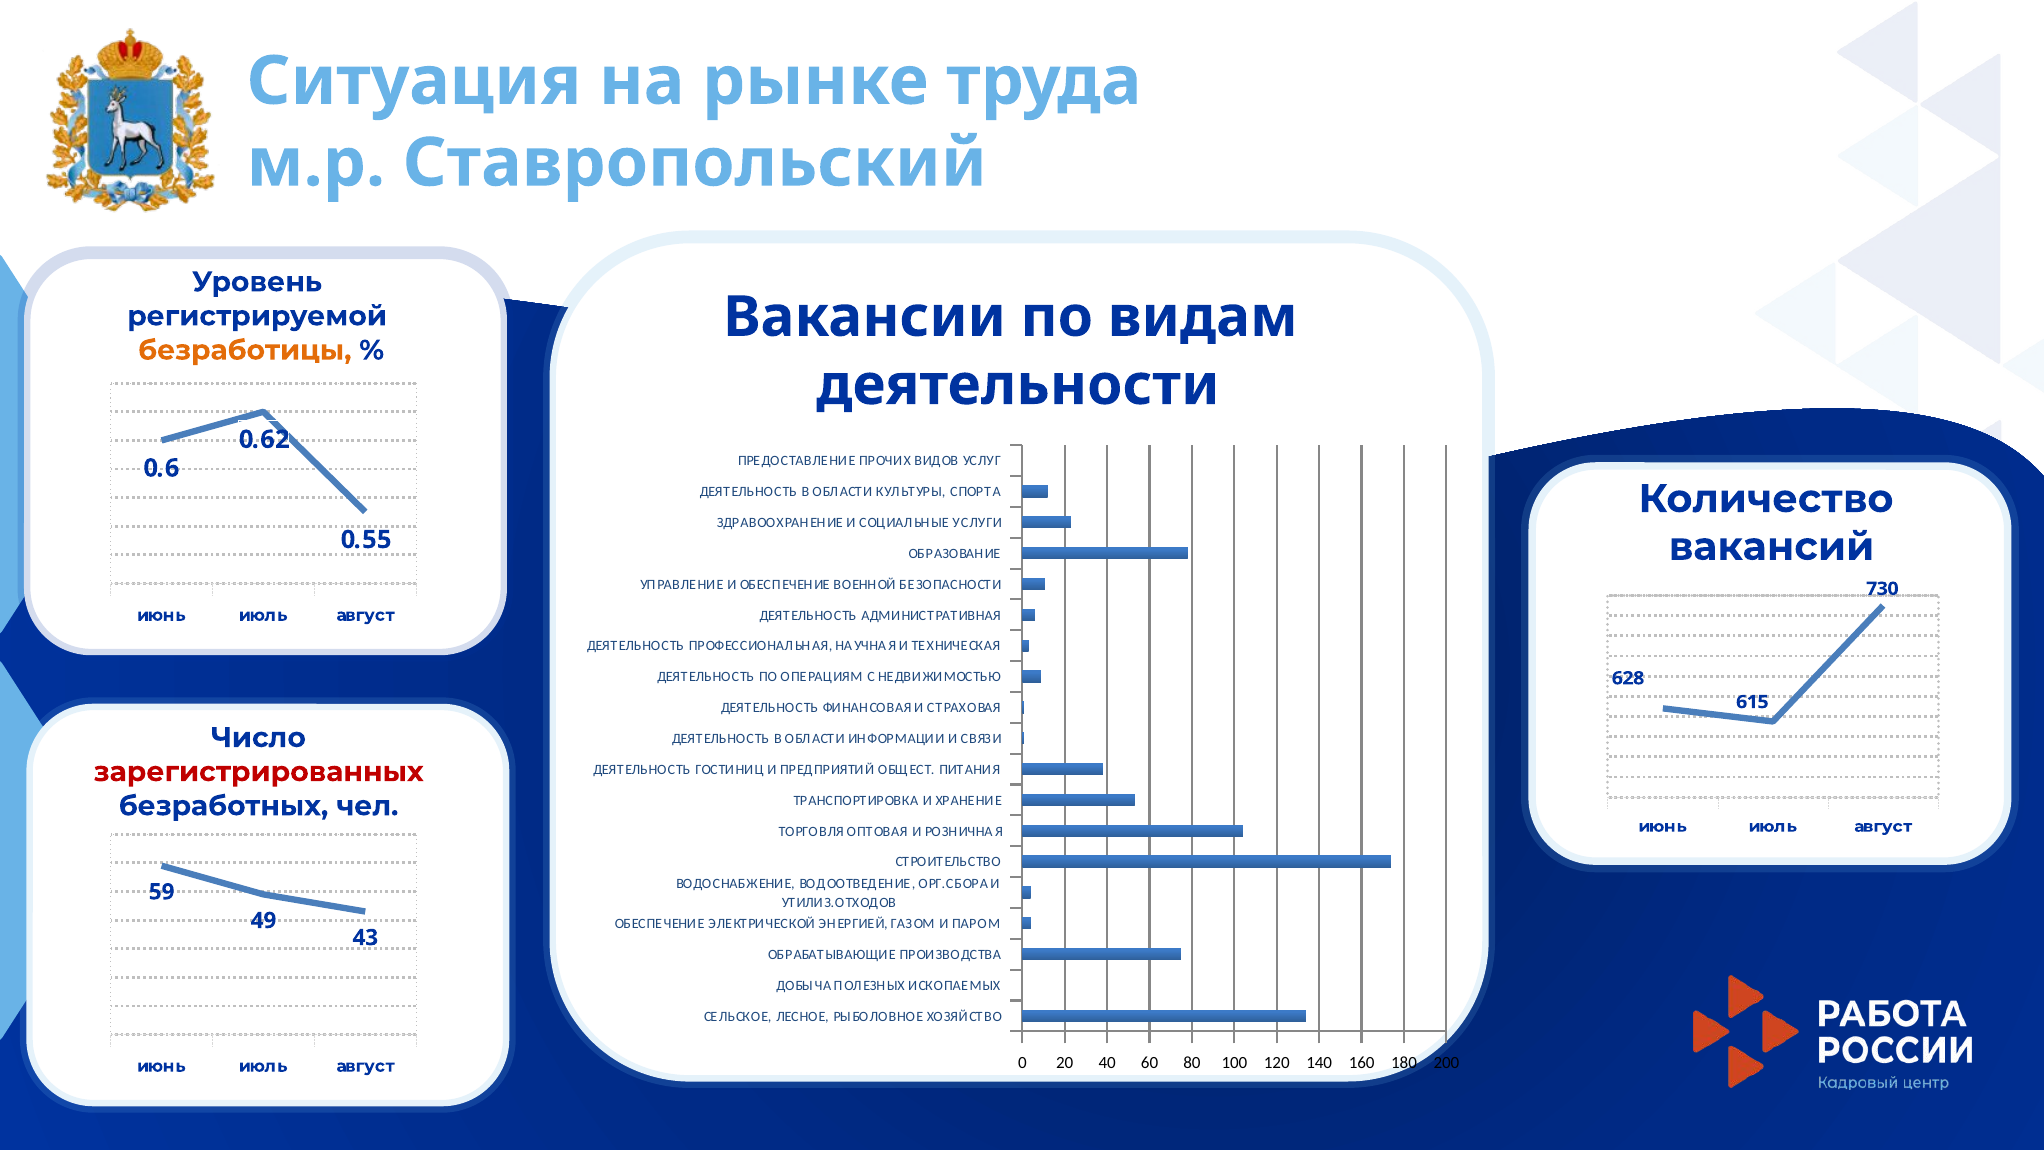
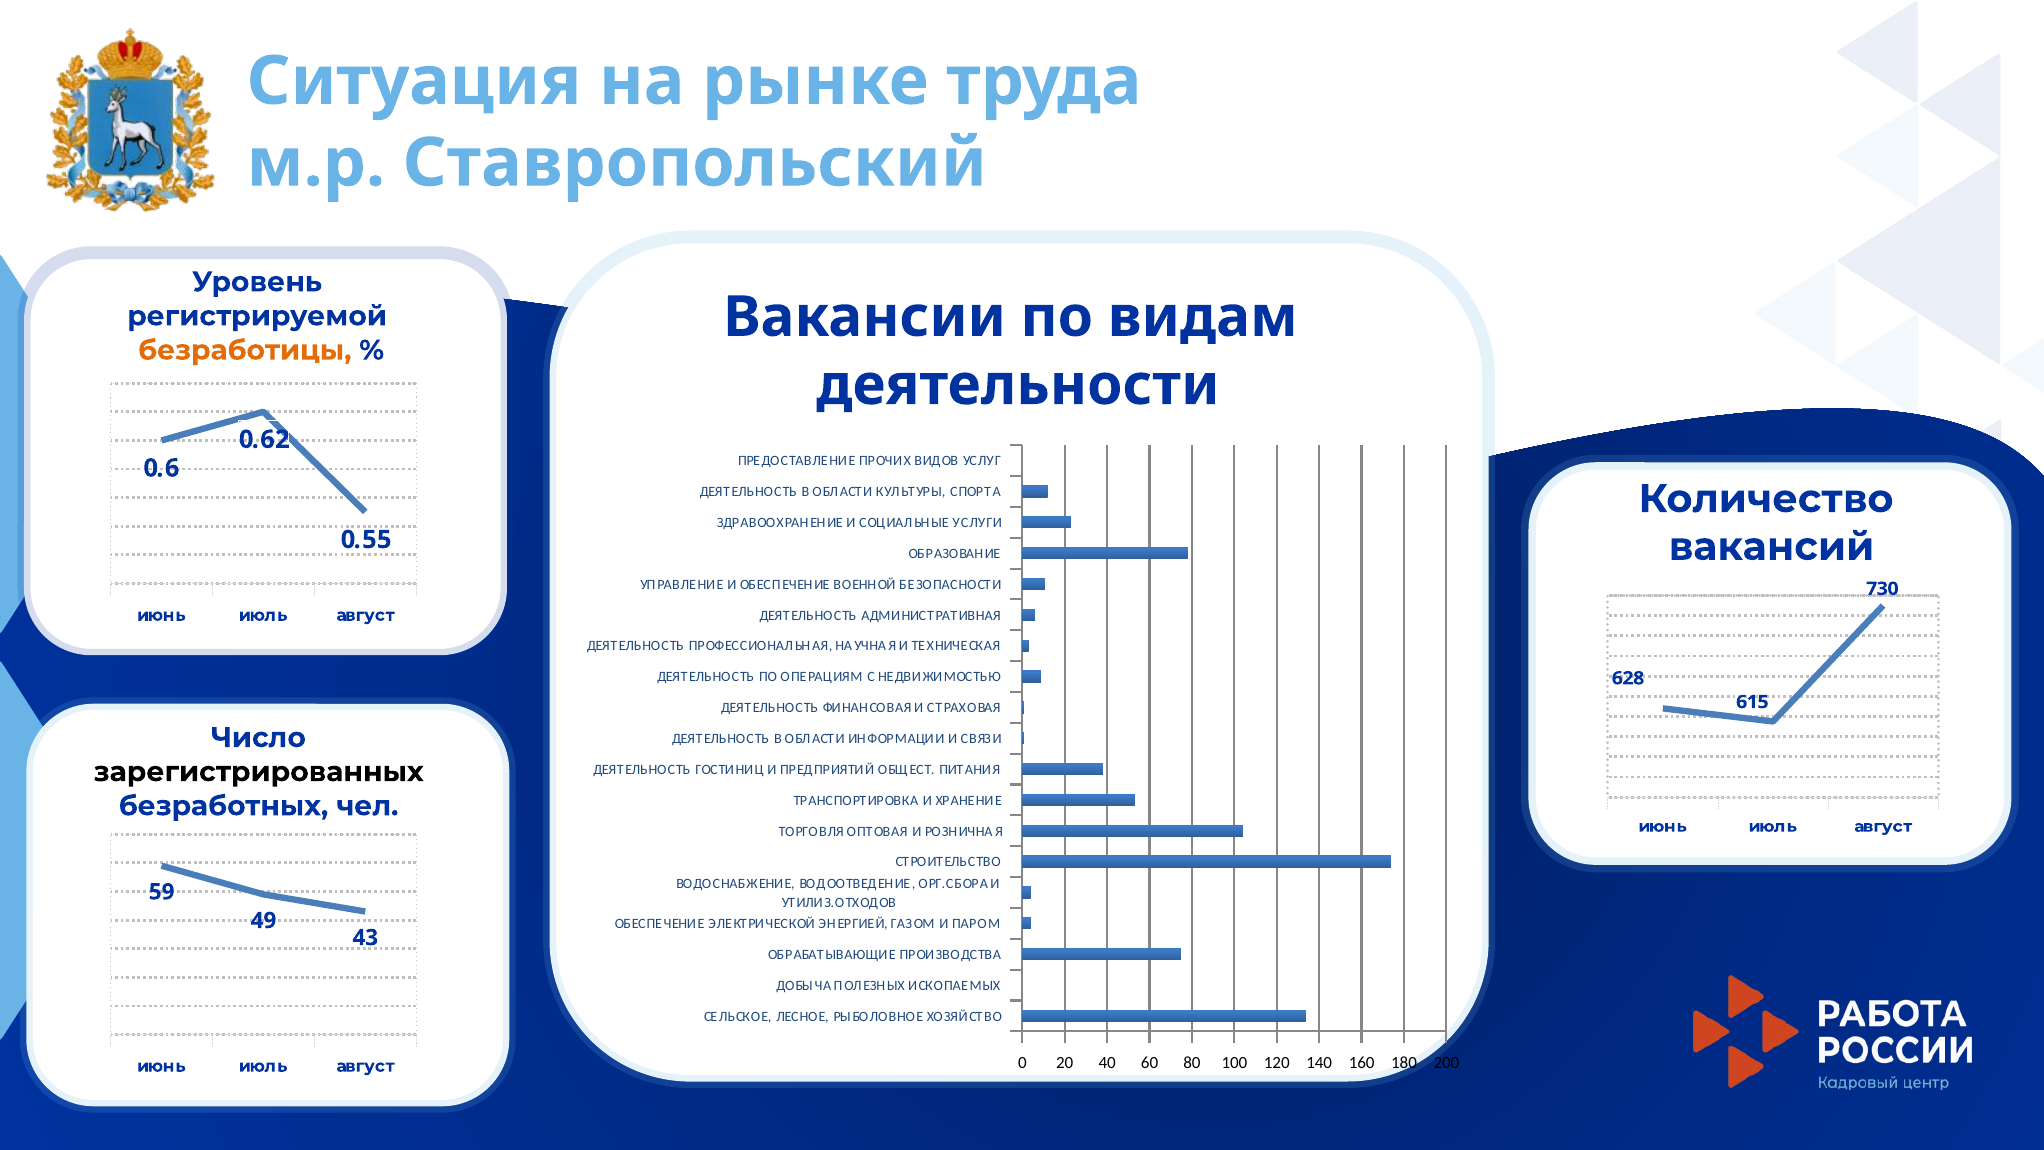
зарегистрированных colour: red -> black
